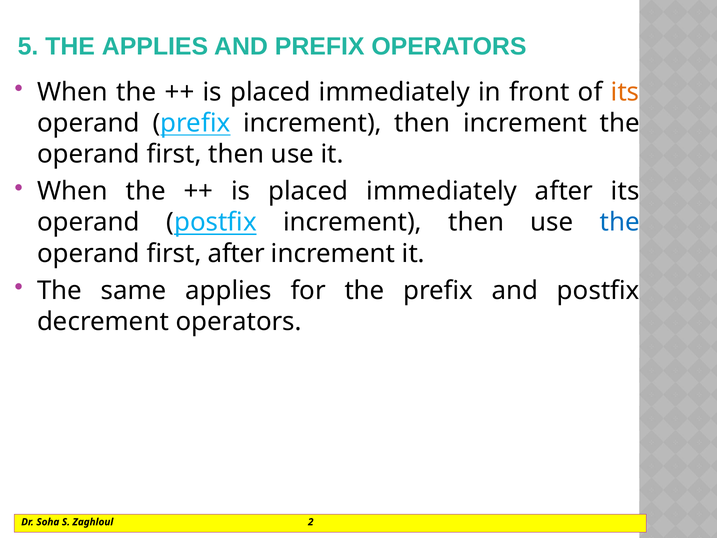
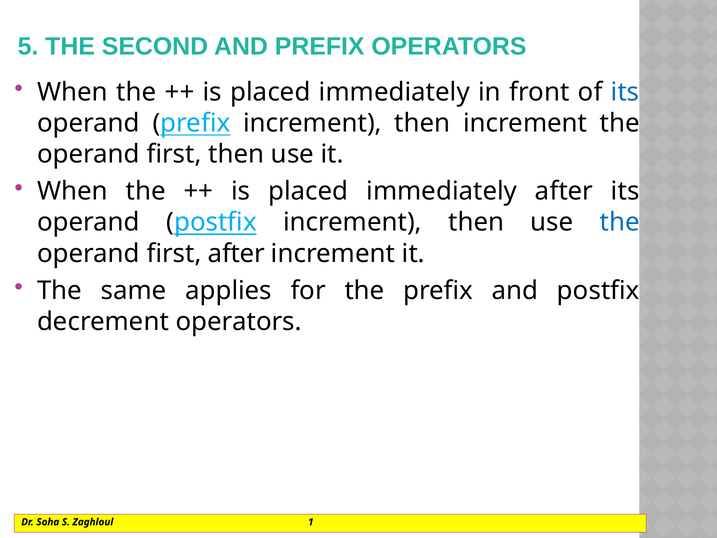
THE APPLIES: APPLIES -> SECOND
its at (625, 92) colour: orange -> blue
2: 2 -> 1
